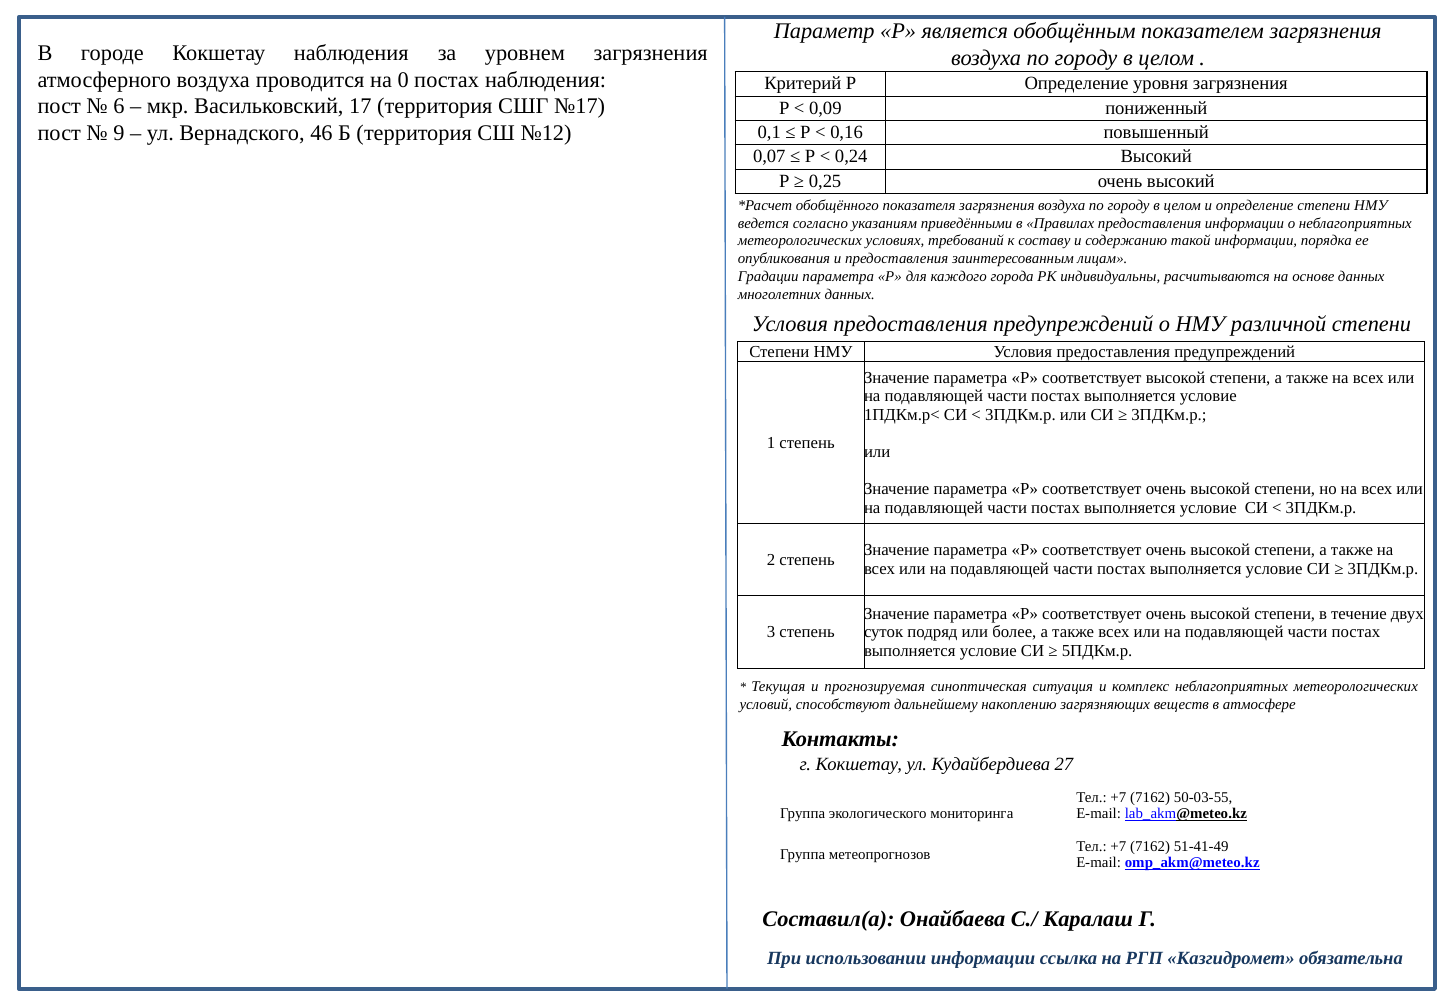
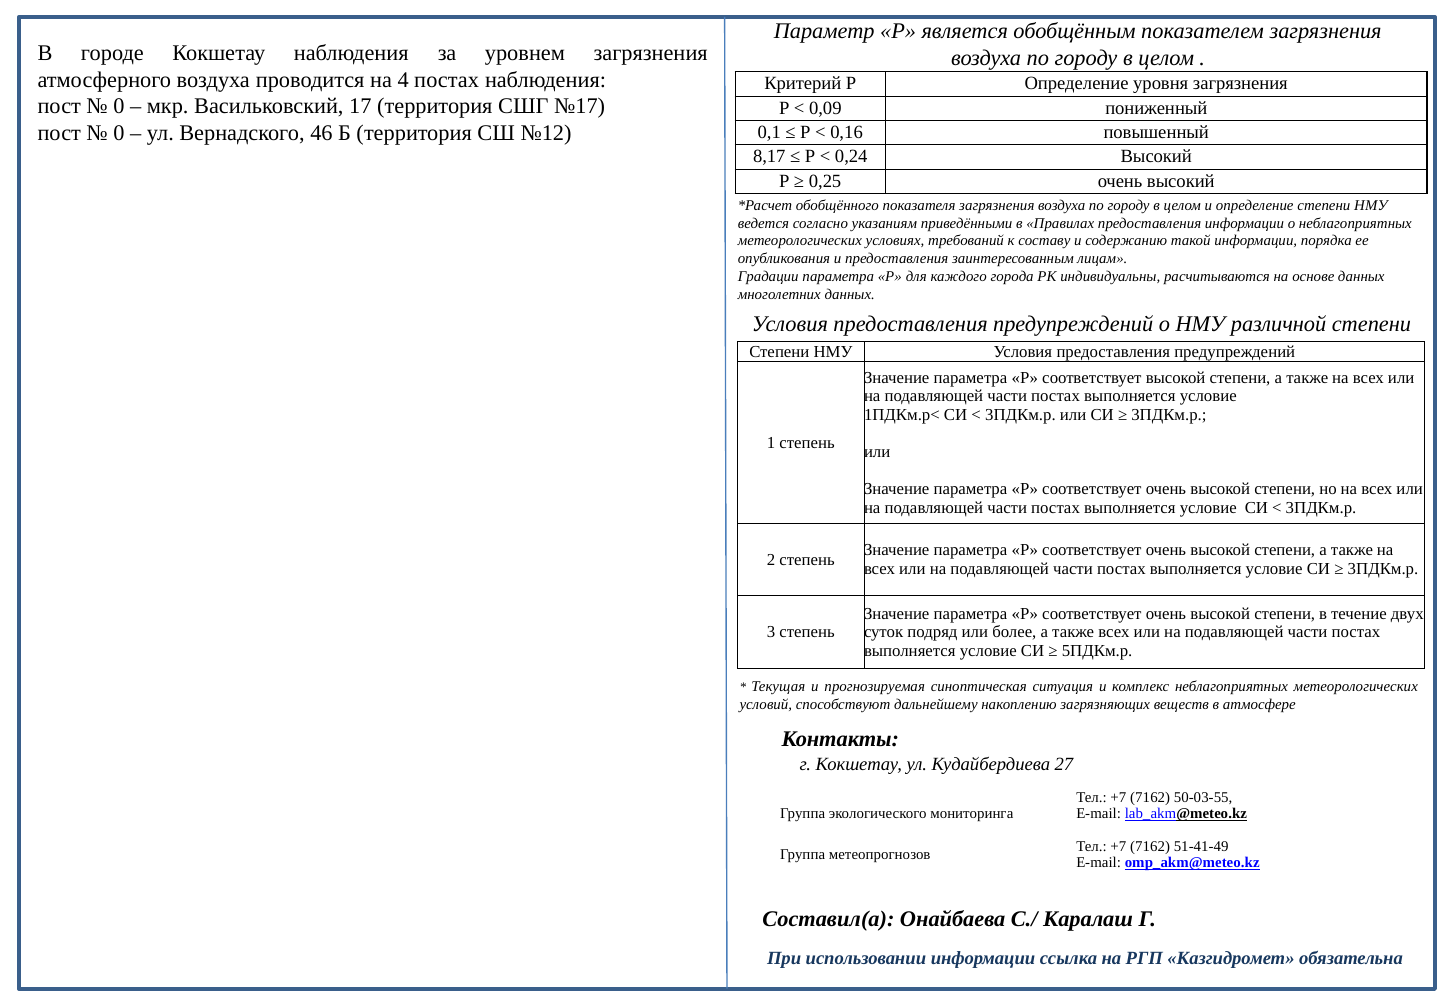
0: 0 -> 4
6 at (119, 107): 6 -> 0
9 at (119, 133): 9 -> 0
0,07: 0,07 -> 8,17
